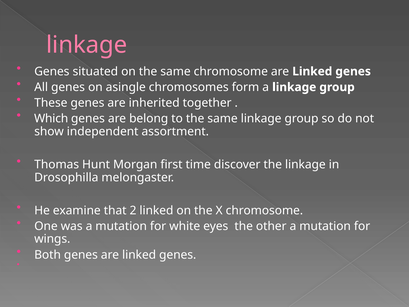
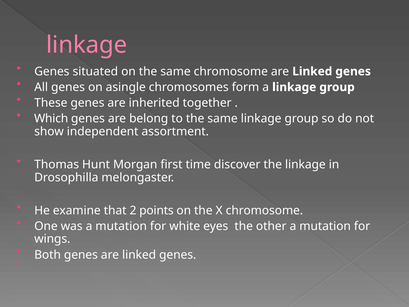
2 linked: linked -> points
